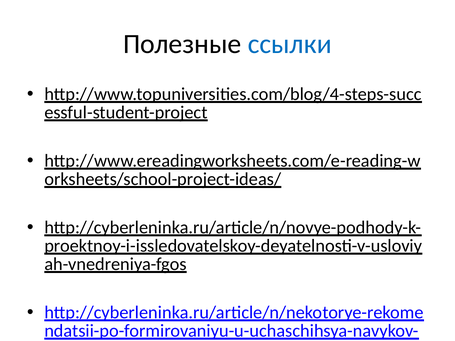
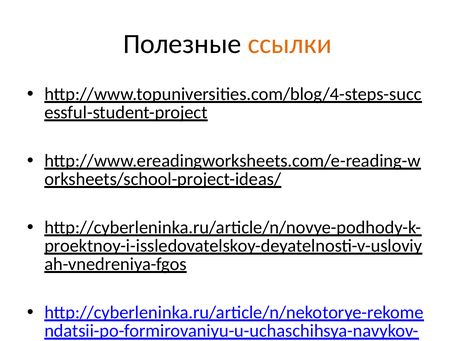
ссылки colour: blue -> orange
